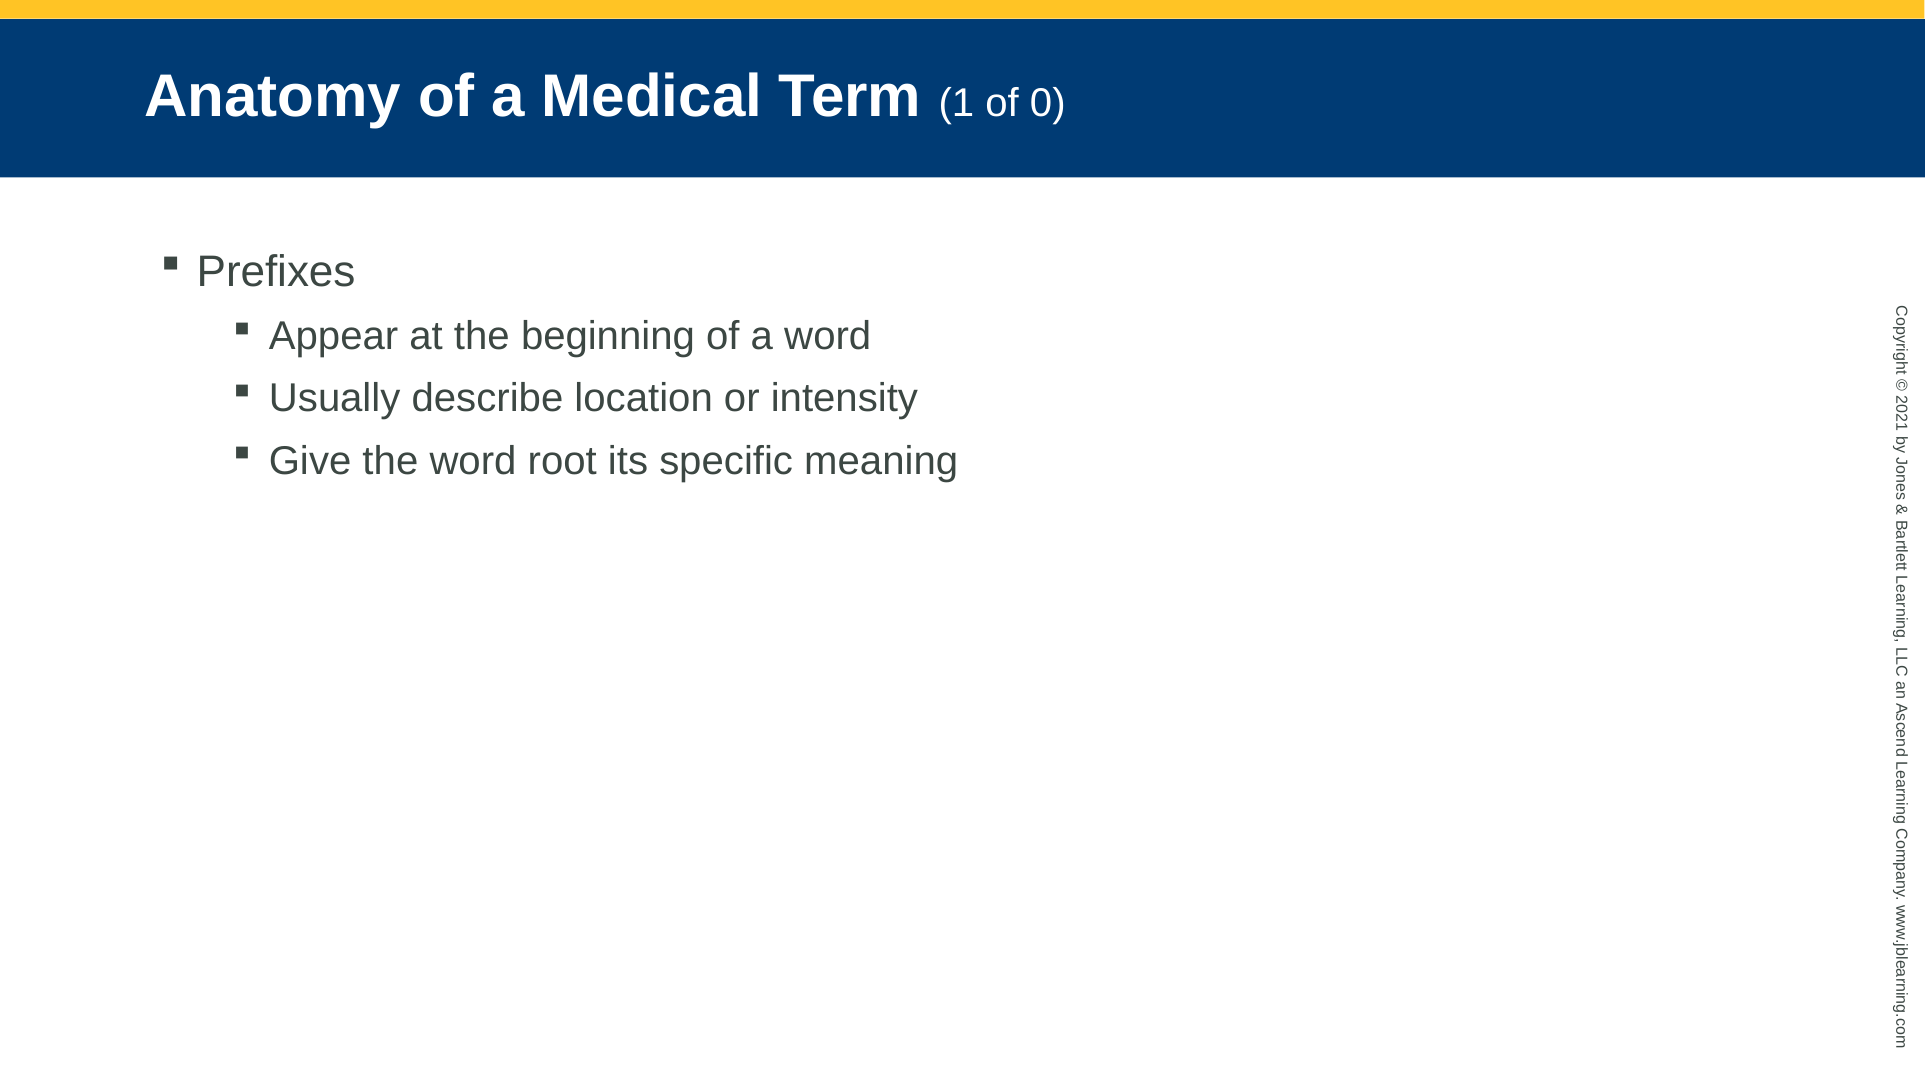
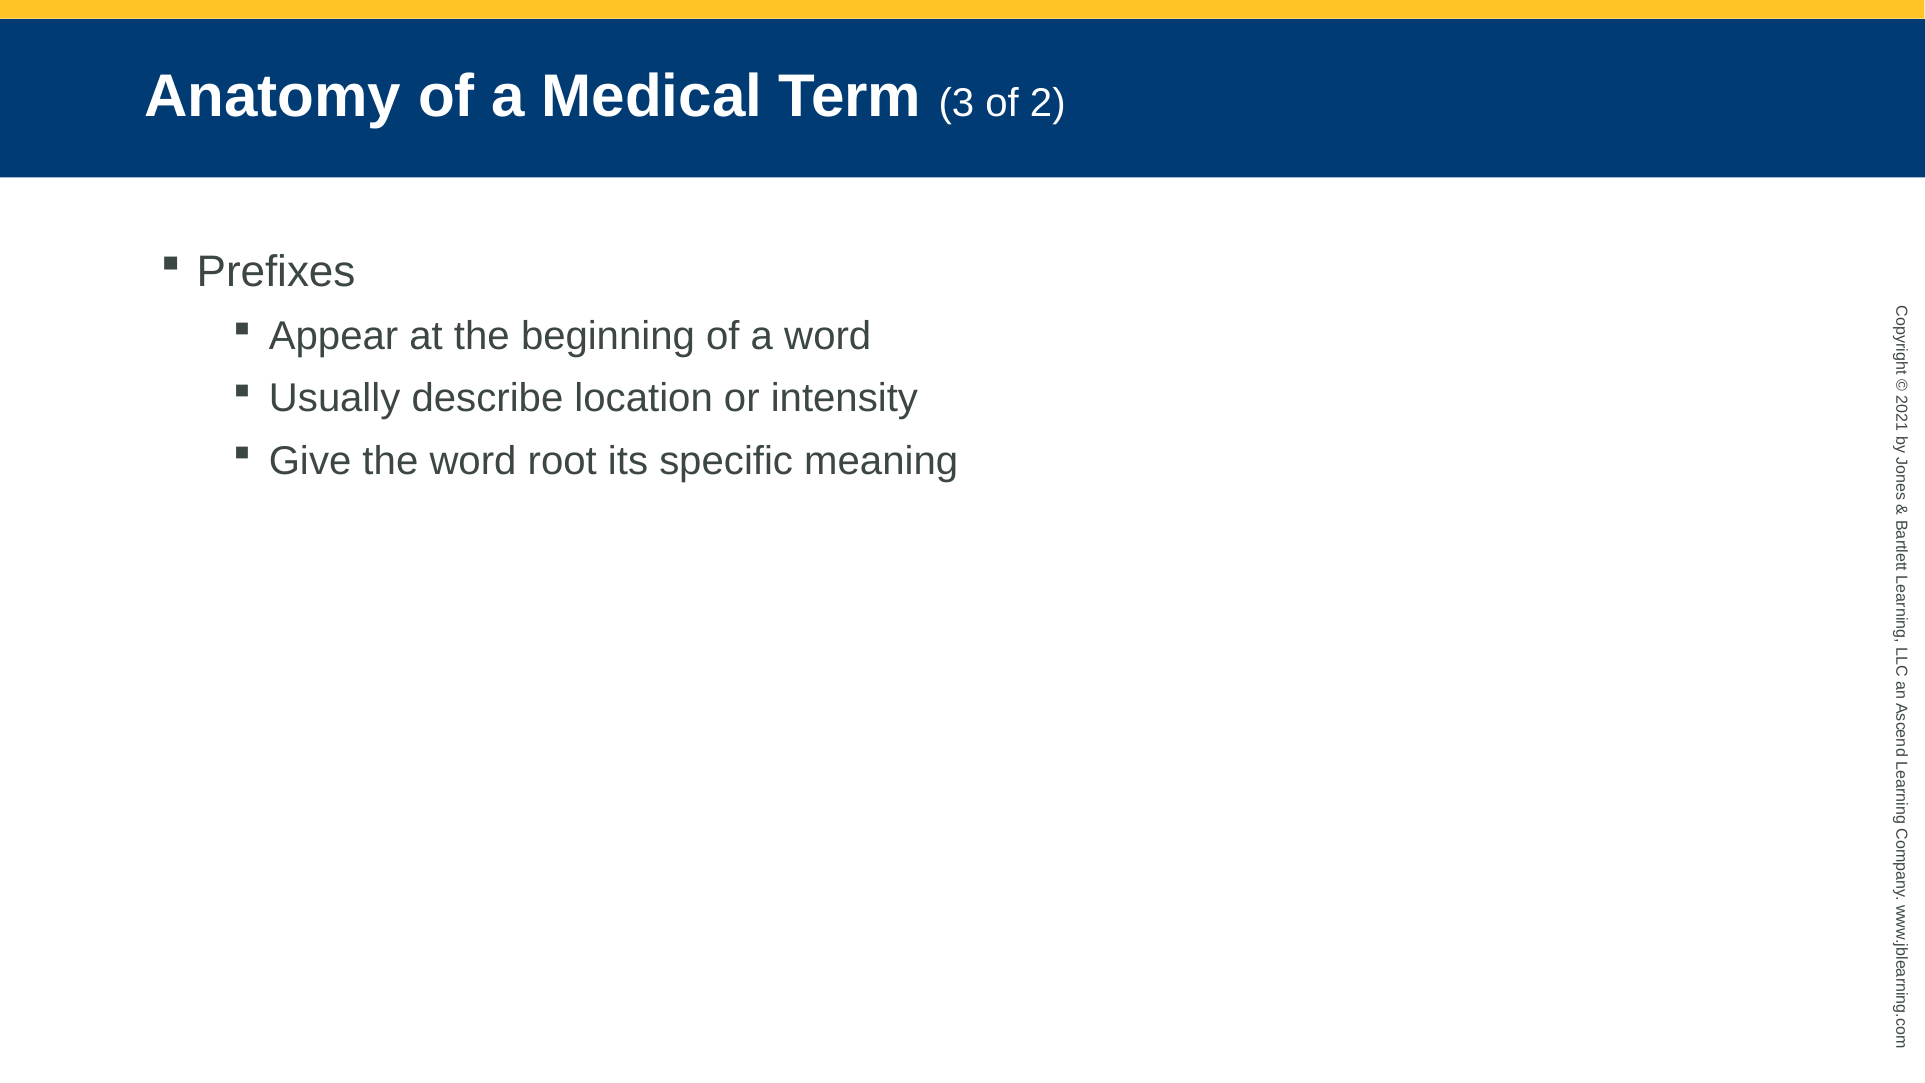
Term 1: 1 -> 3
of 0: 0 -> 2
